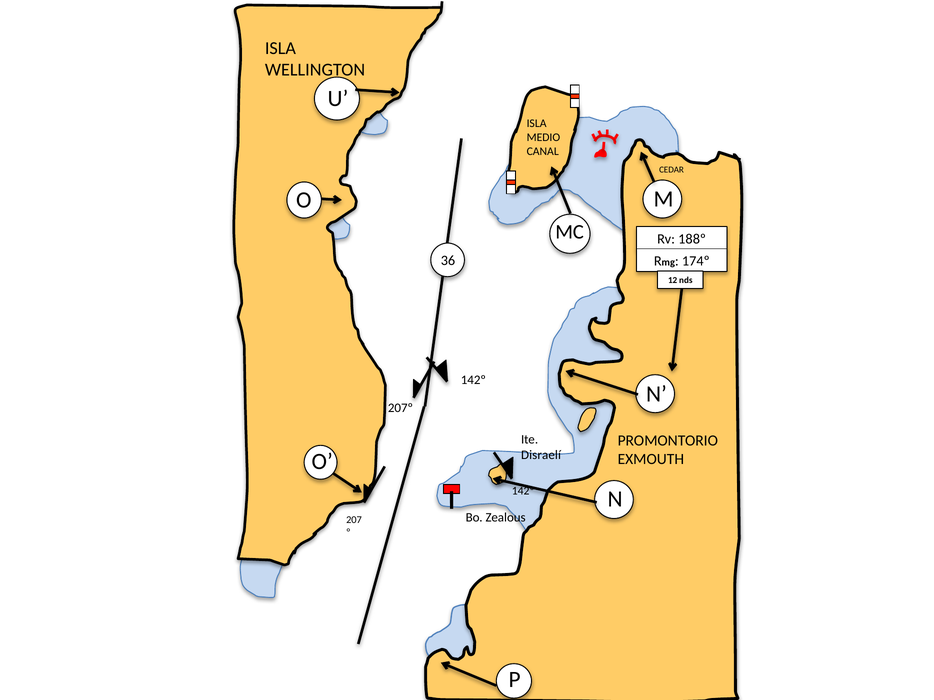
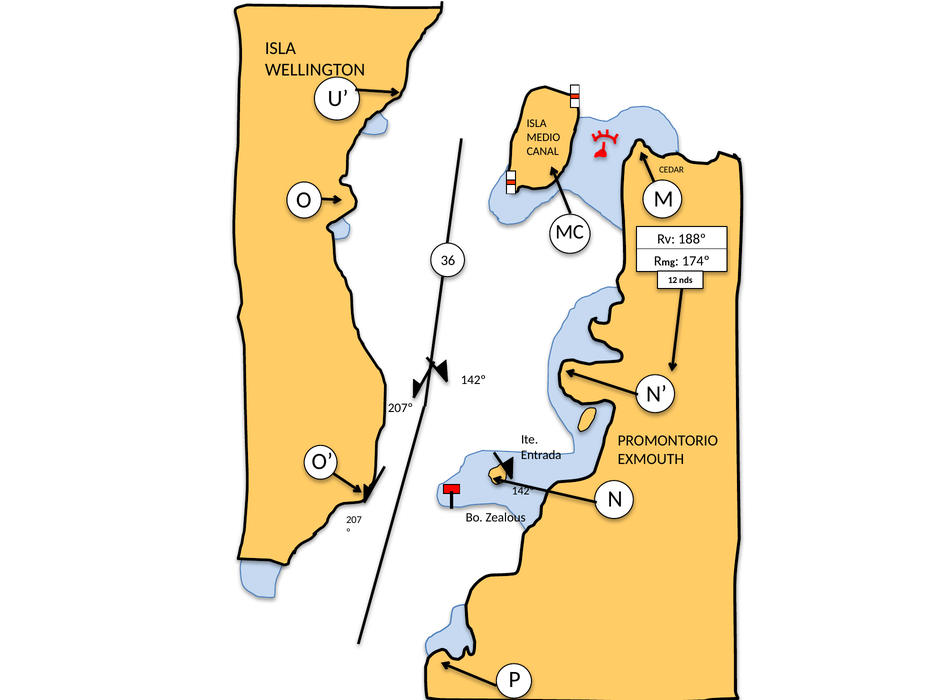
Disraelí: Disraelí -> Entrada
